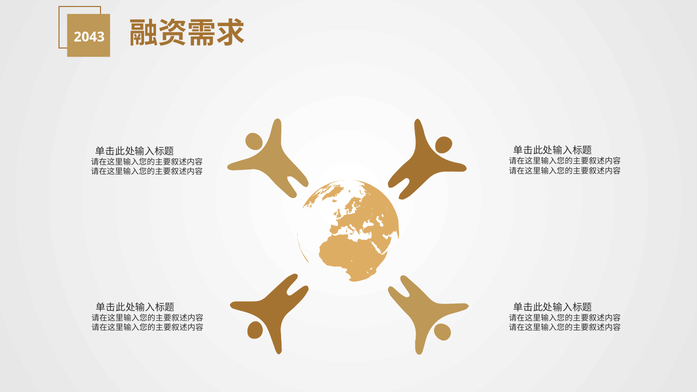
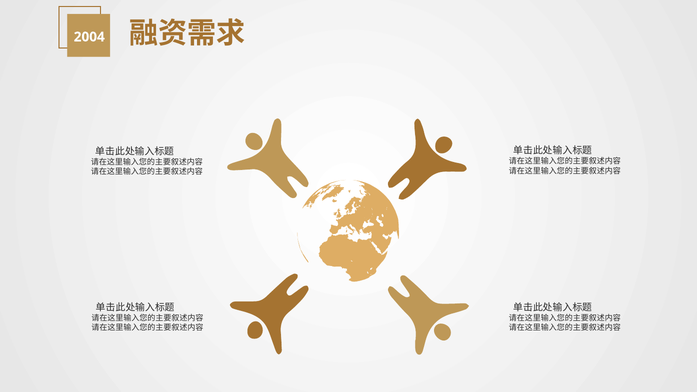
2043: 2043 -> 2004
